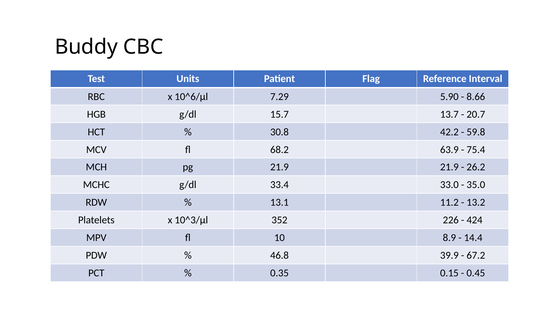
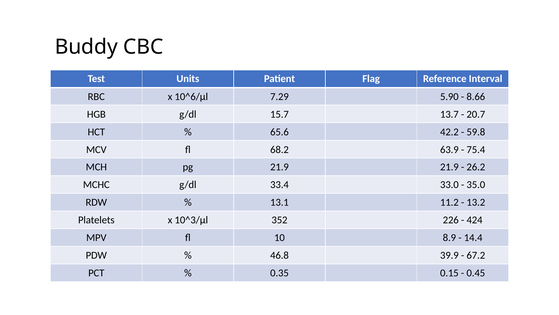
30.8: 30.8 -> 65.6
